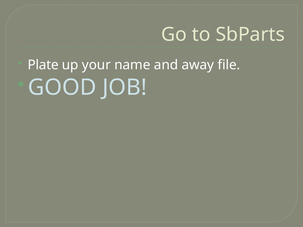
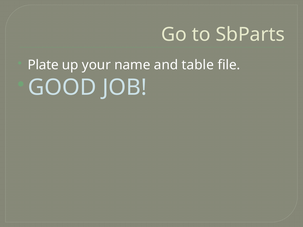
away: away -> table
